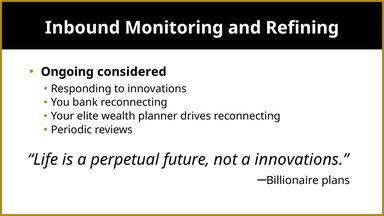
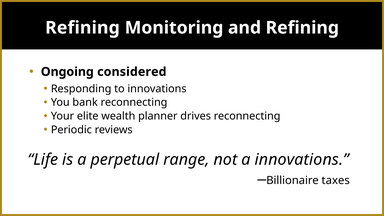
Inbound at (82, 28): Inbound -> Refining
future: future -> range
plans: plans -> taxes
